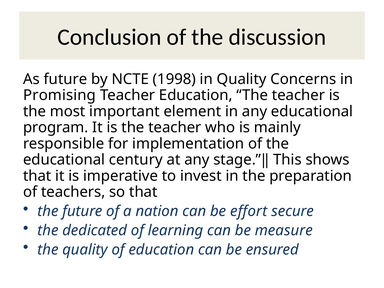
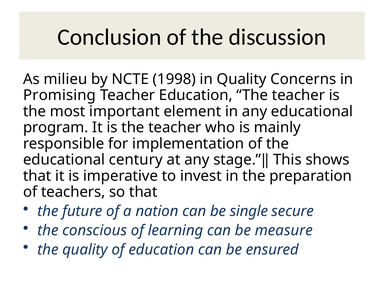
As future: future -> milieu
effort: effort -> single
dedicated: dedicated -> conscious
